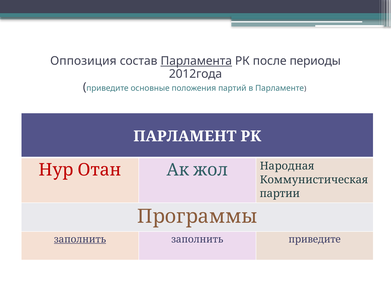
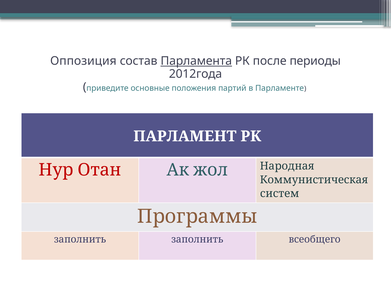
партии: партии -> систем
заполнить at (80, 240) underline: present -> none
заполнить приведите: приведите -> всеобщего
